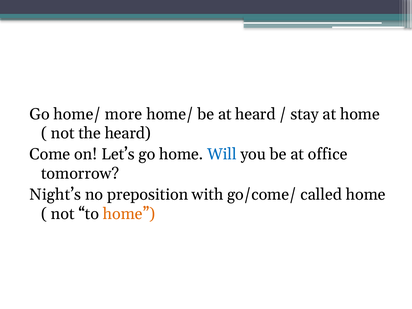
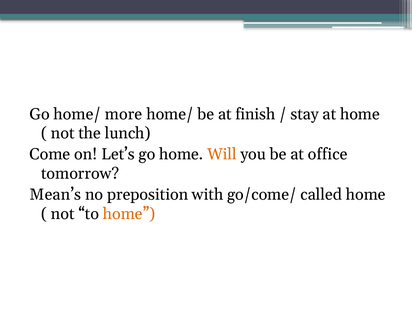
at heard: heard -> finish
the heard: heard -> lunch
Will colour: blue -> orange
Night’s: Night’s -> Mean’s
